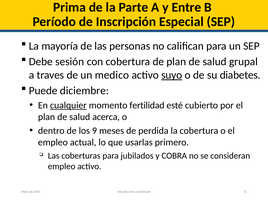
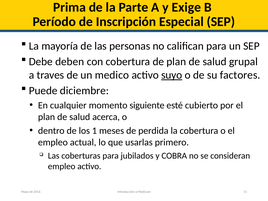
Entre: Entre -> Exige
sesión: sesión -> deben
diabetes: diabetes -> factores
cualquier underline: present -> none
fertilidad: fertilidad -> siguiente
9: 9 -> 1
